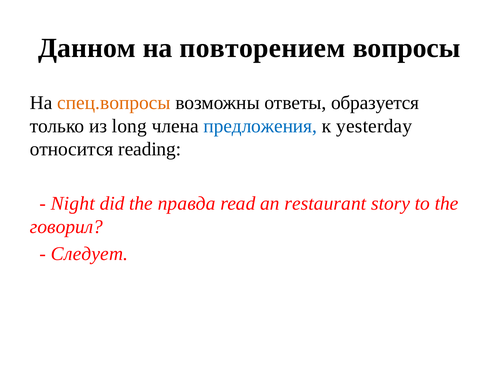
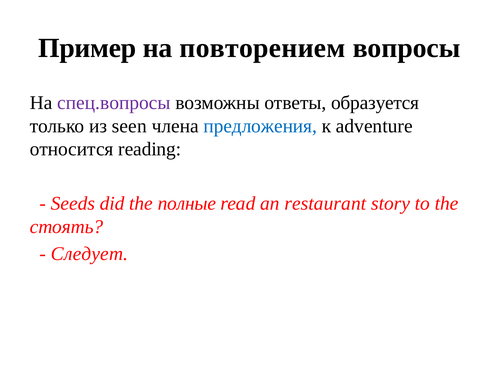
Данном: Данном -> Пример
спец.вопросы colour: orange -> purple
long: long -> seen
yesterday: yesterday -> adventure
Night: Night -> Seeds
правда: правда -> полные
говорил: говорил -> стоять
